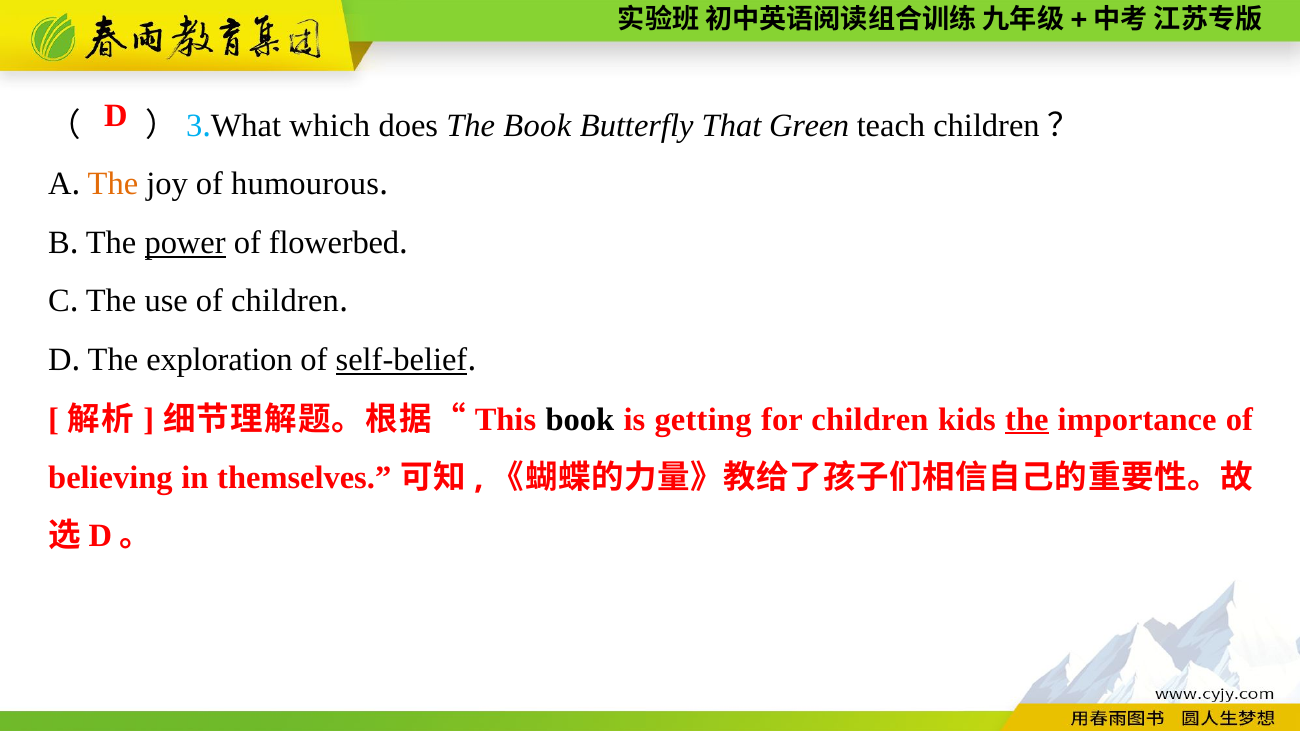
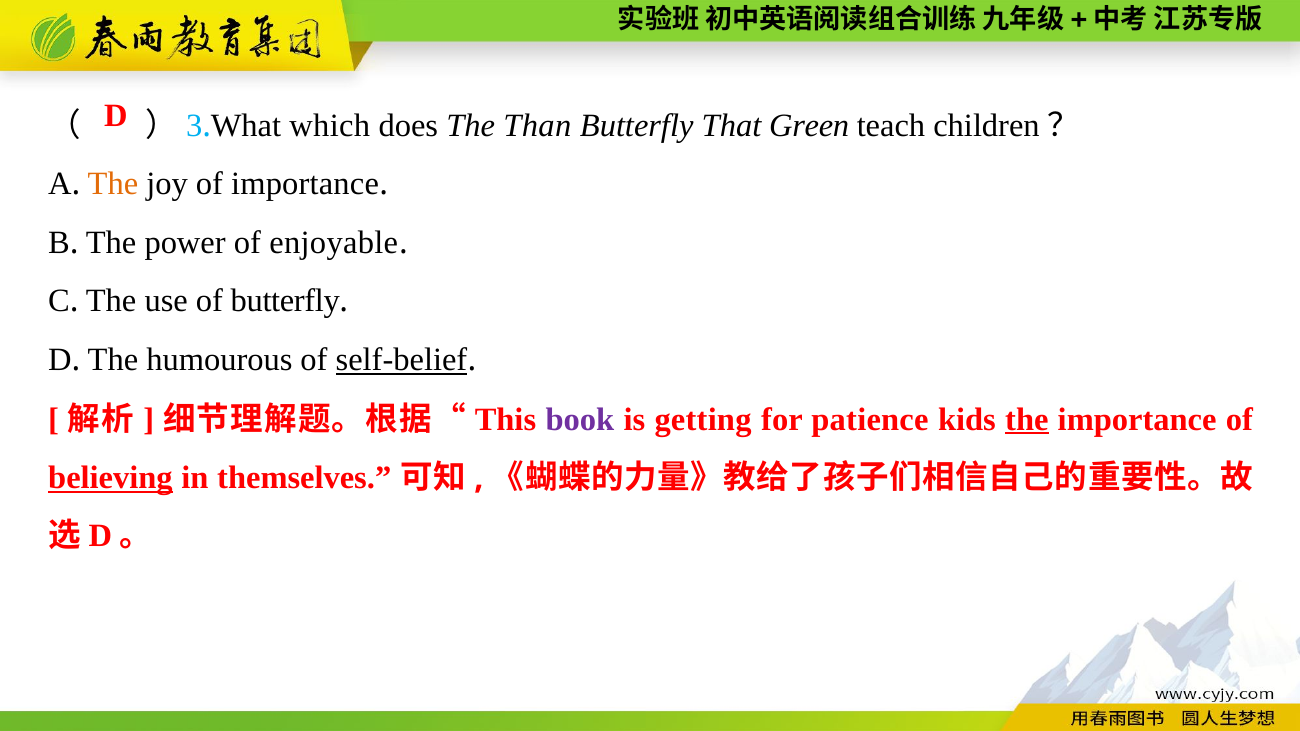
The Book: Book -> Than
of humourous: humourous -> importance
power underline: present -> none
flowerbed: flowerbed -> enjoyable
of children: children -> butterfly
exploration: exploration -> humourous
book at (580, 419) colour: black -> purple
for children: children -> patience
believing underline: none -> present
